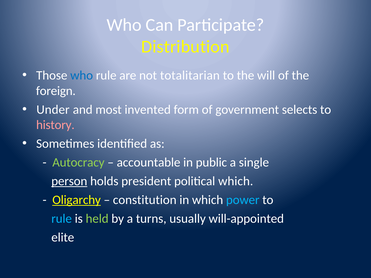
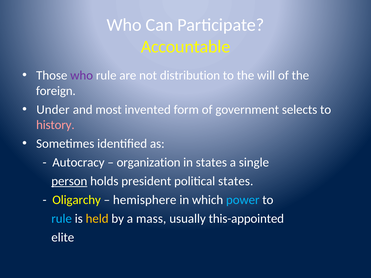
Distribution: Distribution -> Accountable
who at (82, 75) colour: blue -> purple
totalitarian: totalitarian -> distribution
Autocracy colour: light green -> white
accountable: accountable -> organization
in public: public -> states
political which: which -> states
Oligarchy underline: present -> none
constitution: constitution -> hemisphere
held colour: light green -> yellow
turns: turns -> mass
will-appointed: will-appointed -> this-appointed
